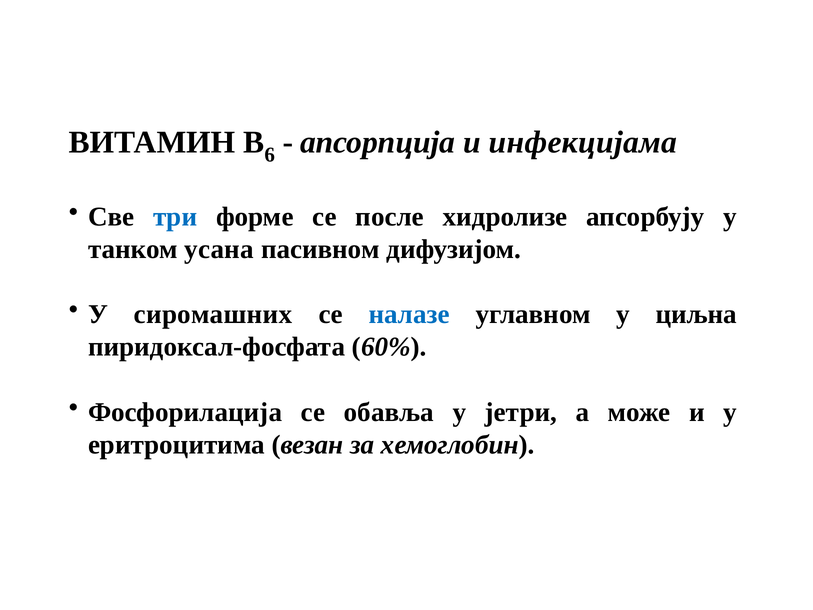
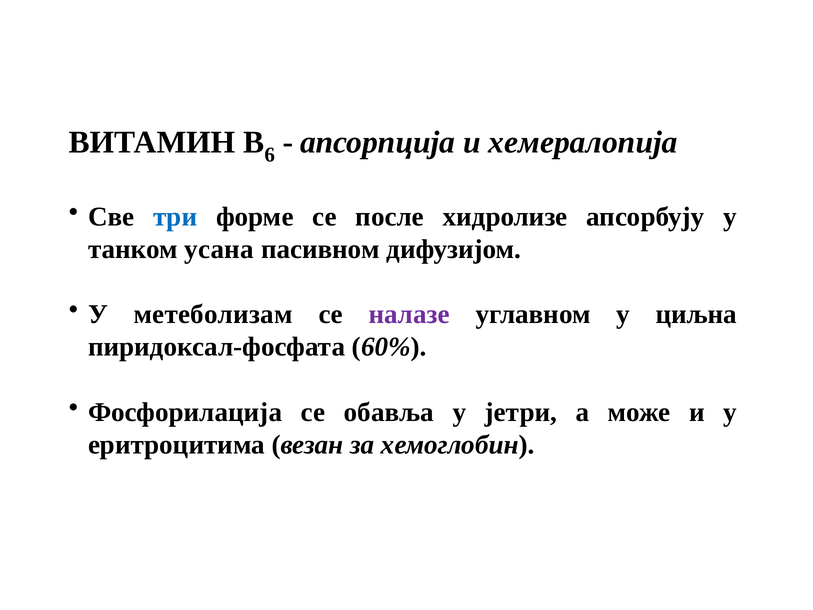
инфекцијама: инфекцијама -> хемералопија
сиромашних: сиромашних -> метеболизам
налазе colour: blue -> purple
